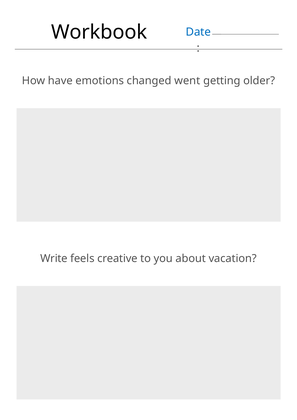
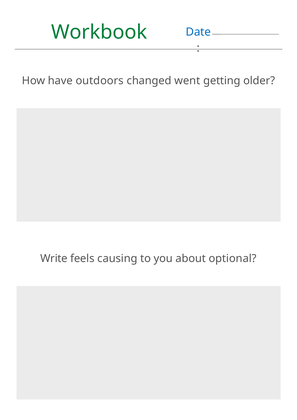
Workbook colour: black -> green
emotions: emotions -> outdoors
creative: creative -> causing
vacation: vacation -> optional
